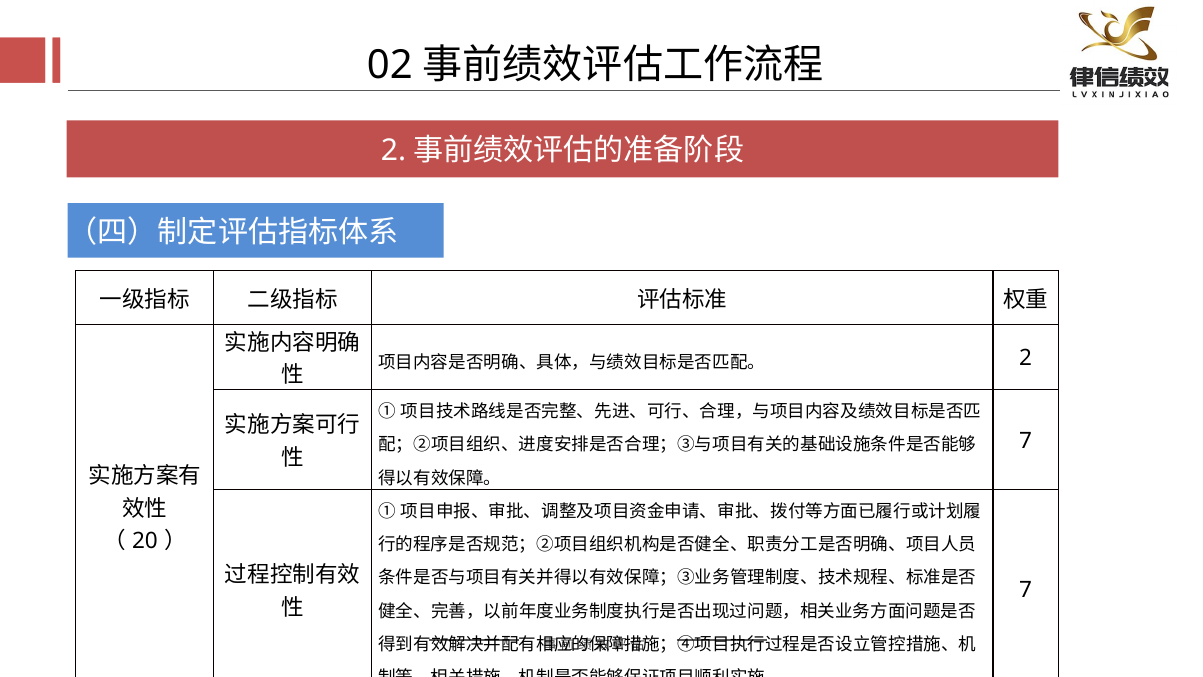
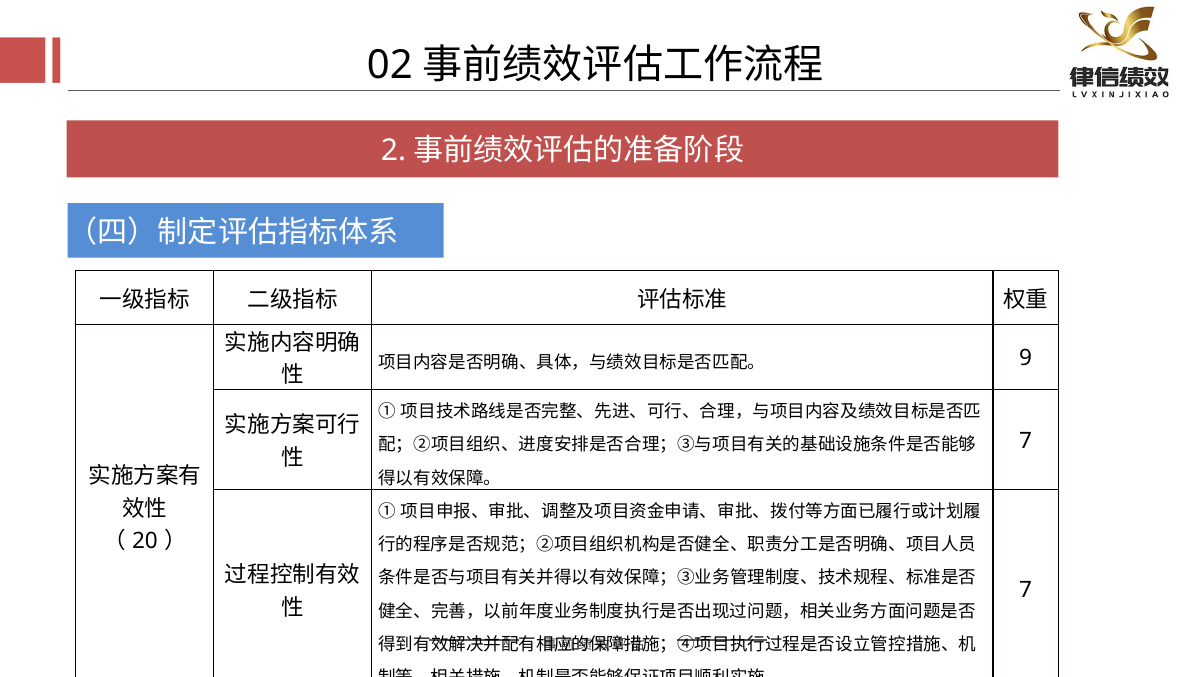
2 at (1026, 358): 2 -> 9
